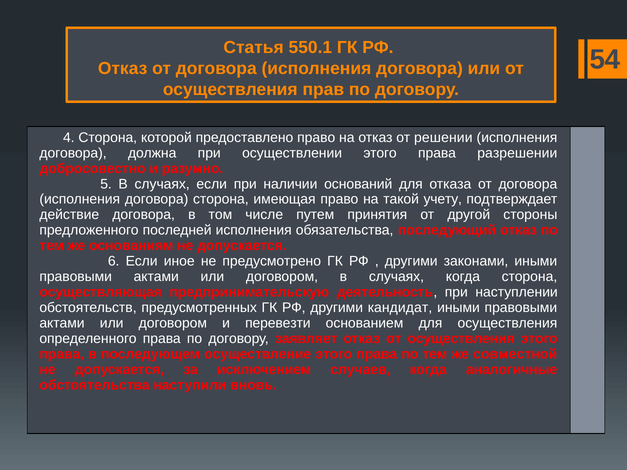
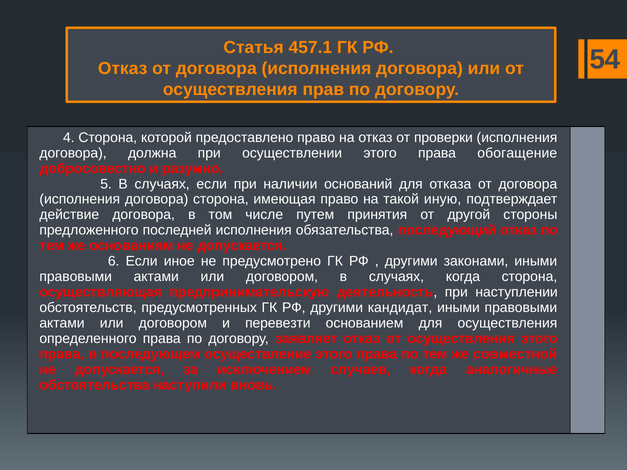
550.1: 550.1 -> 457.1
решении: решении -> проверки
разрешении: разрешении -> обогащение
учету: учету -> иную
